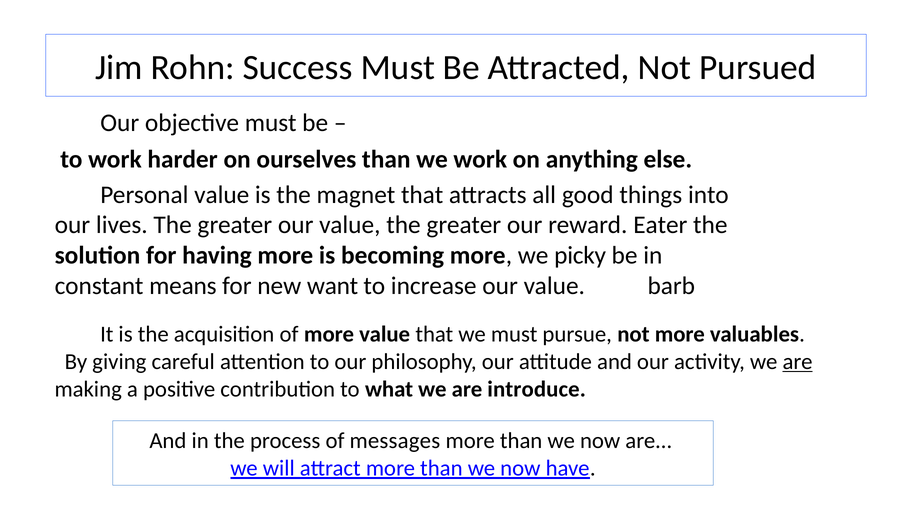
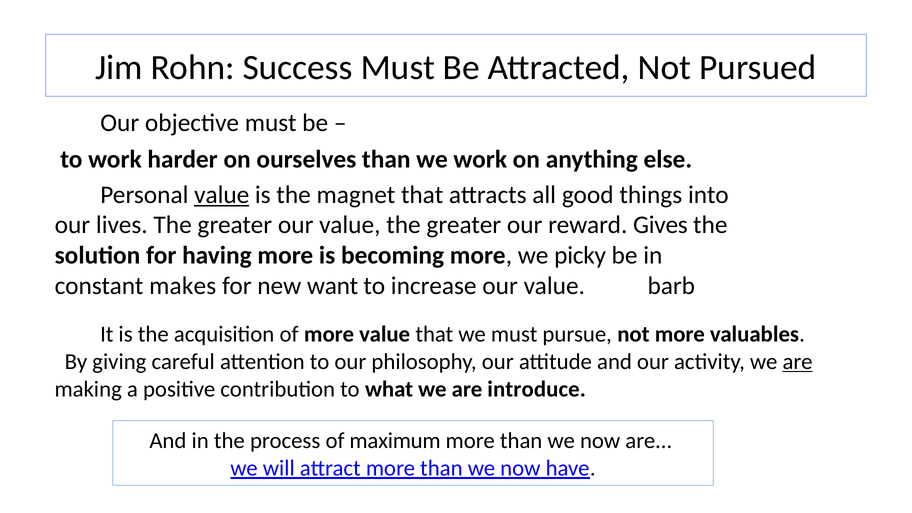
value at (222, 195) underline: none -> present
Eater: Eater -> Gives
means: means -> makes
messages: messages -> maximum
